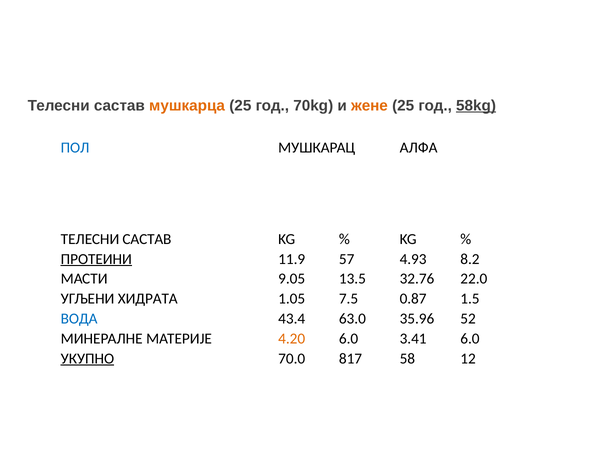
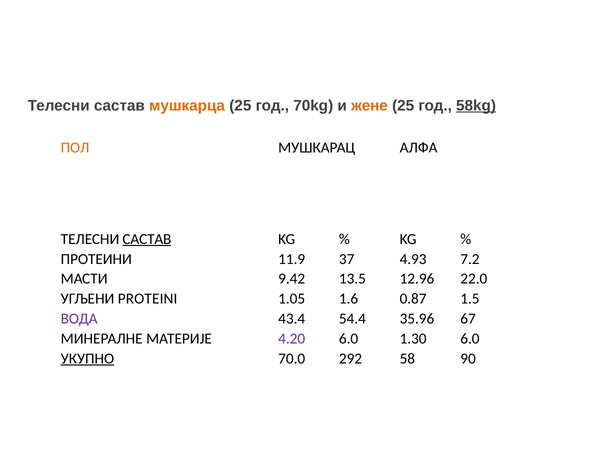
ПОЛ colour: blue -> orange
САСТАВ at (147, 239) underline: none -> present
ПРОТЕИНИ underline: present -> none
57: 57 -> 37
8.2: 8.2 -> 7.2
9.05: 9.05 -> 9.42
32.76: 32.76 -> 12.96
ХИДРАТА: ХИДРАТА -> PROTEINI
7.5: 7.5 -> 1.6
ВОДА colour: blue -> purple
63.0: 63.0 -> 54.4
52: 52 -> 67
4.20 colour: orange -> purple
3.41: 3.41 -> 1.30
817: 817 -> 292
12: 12 -> 90
